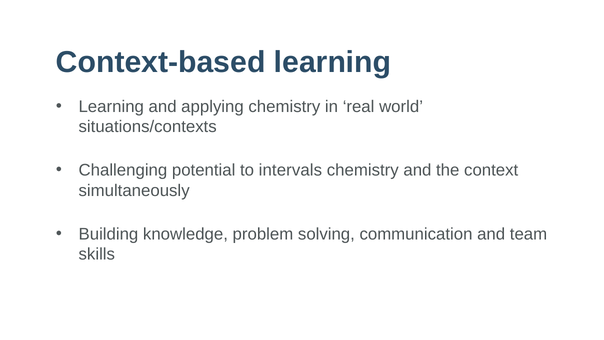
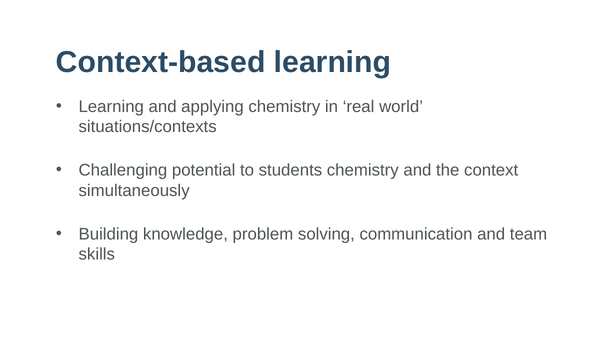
intervals: intervals -> students
